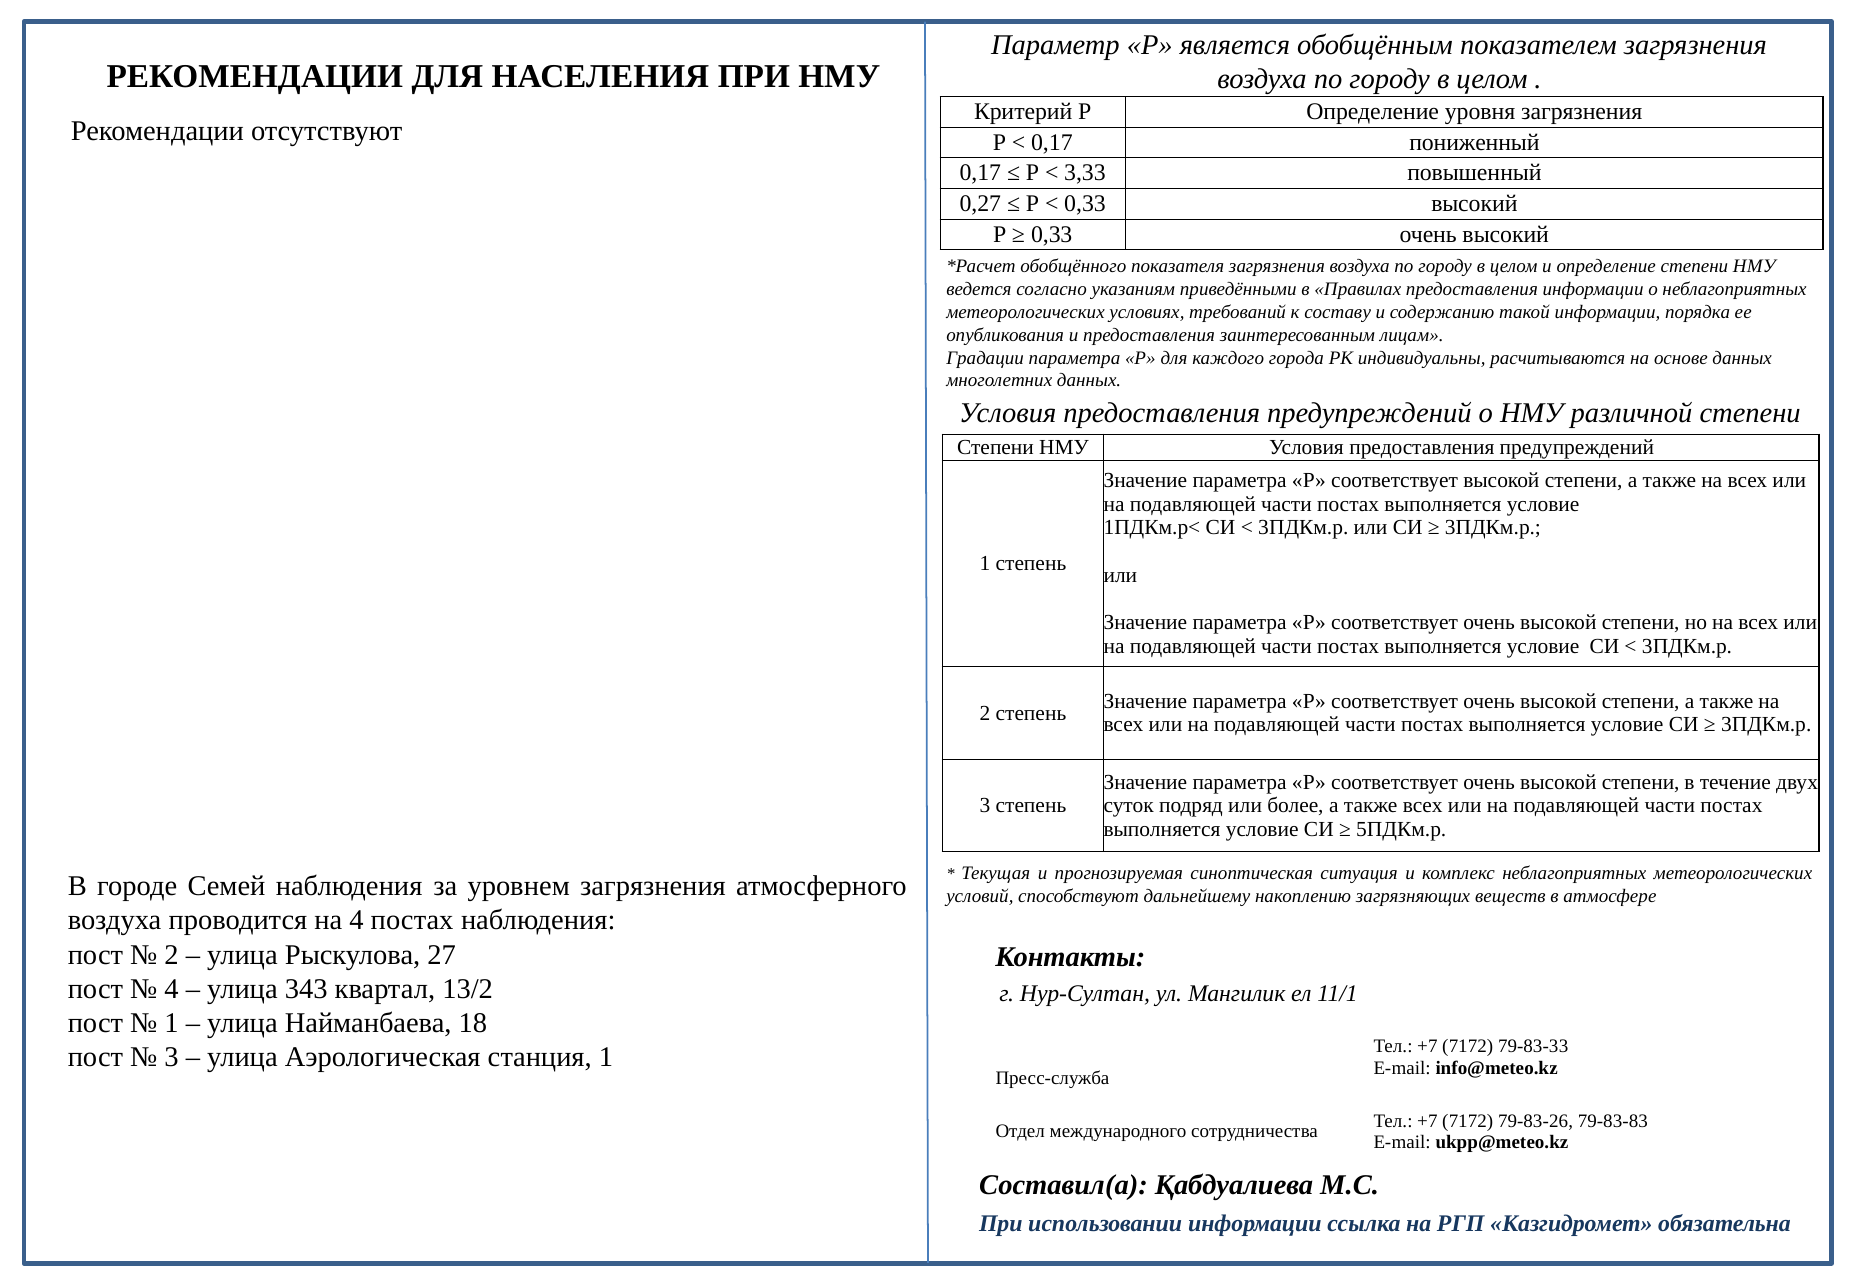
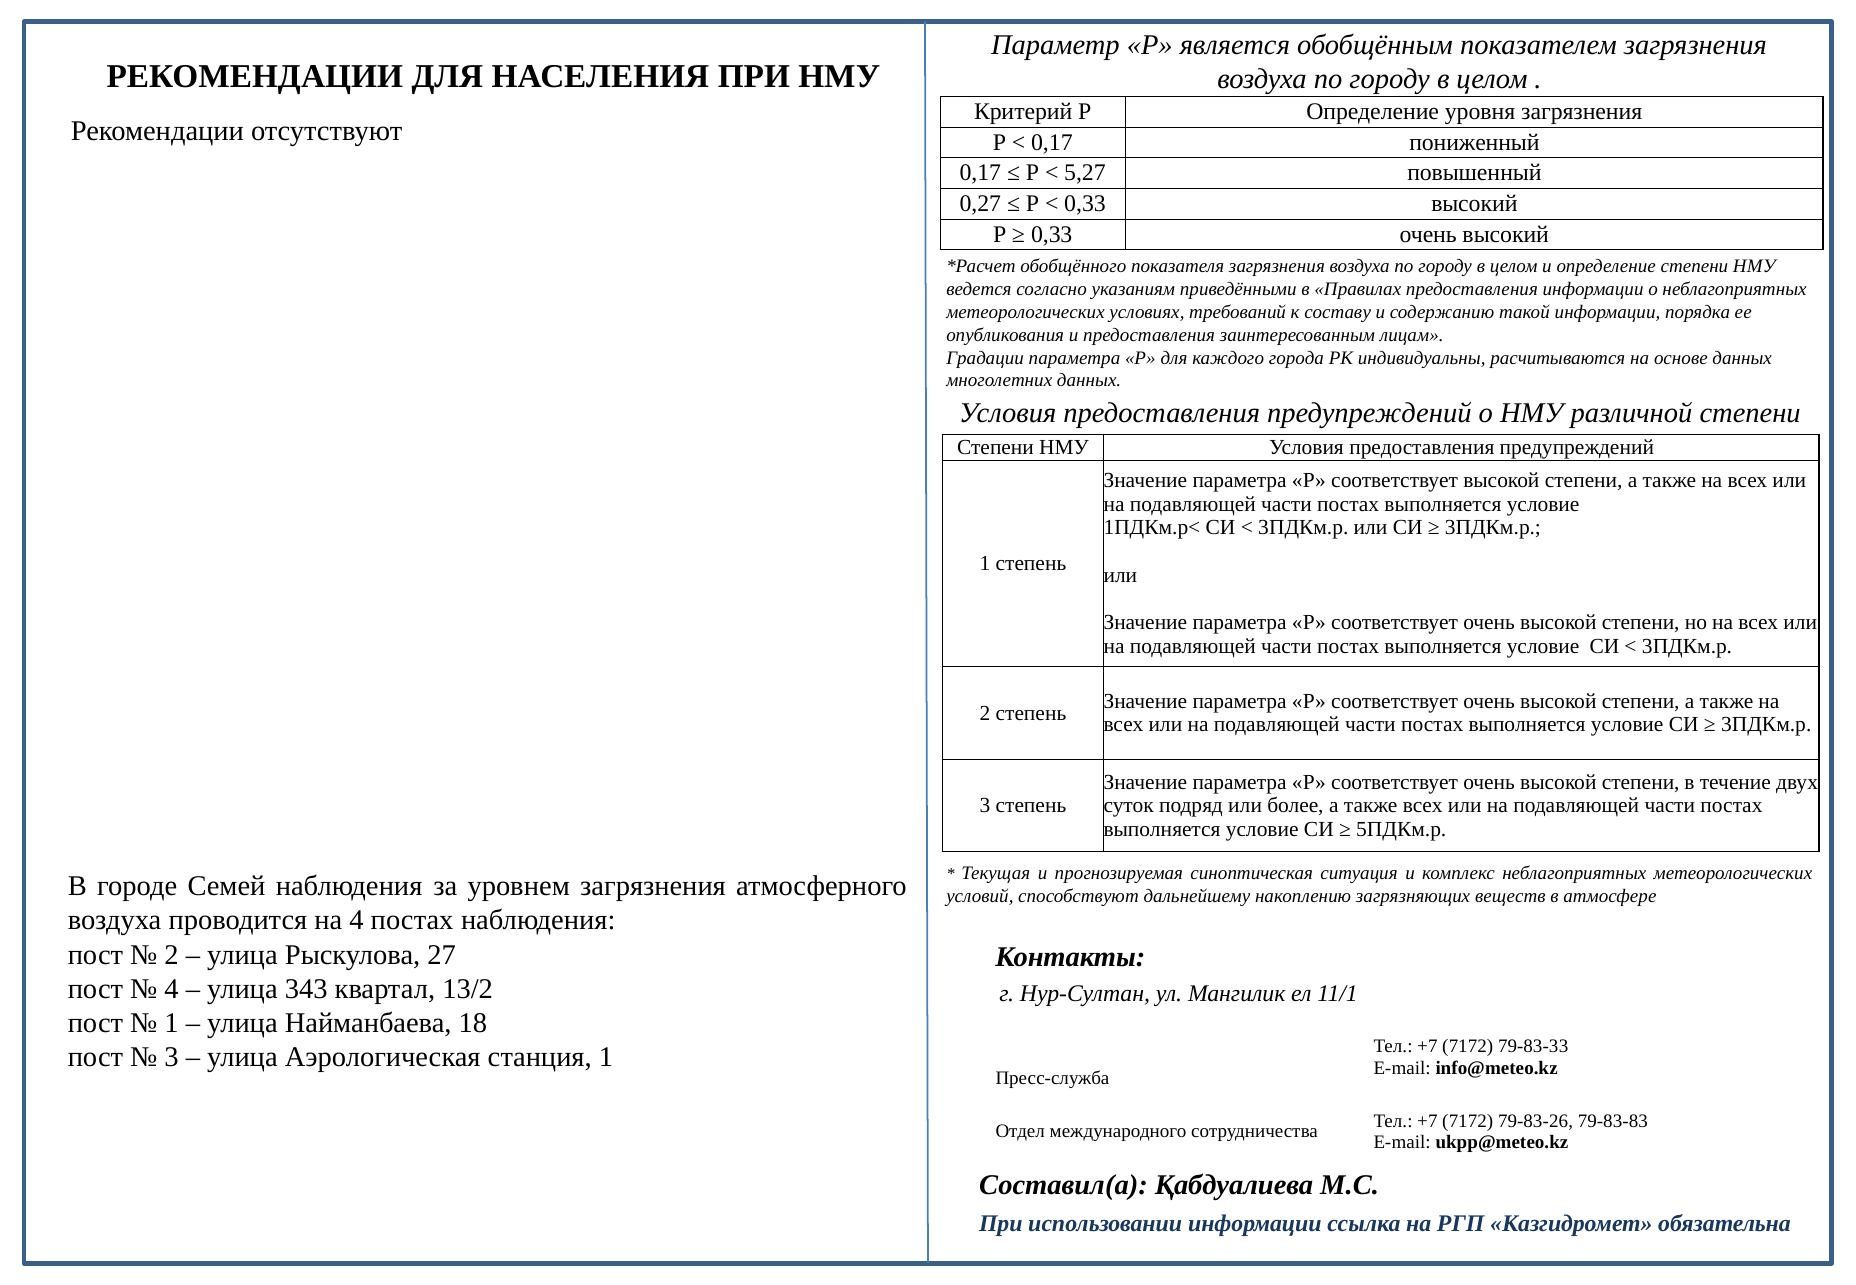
3,33: 3,33 -> 5,27
